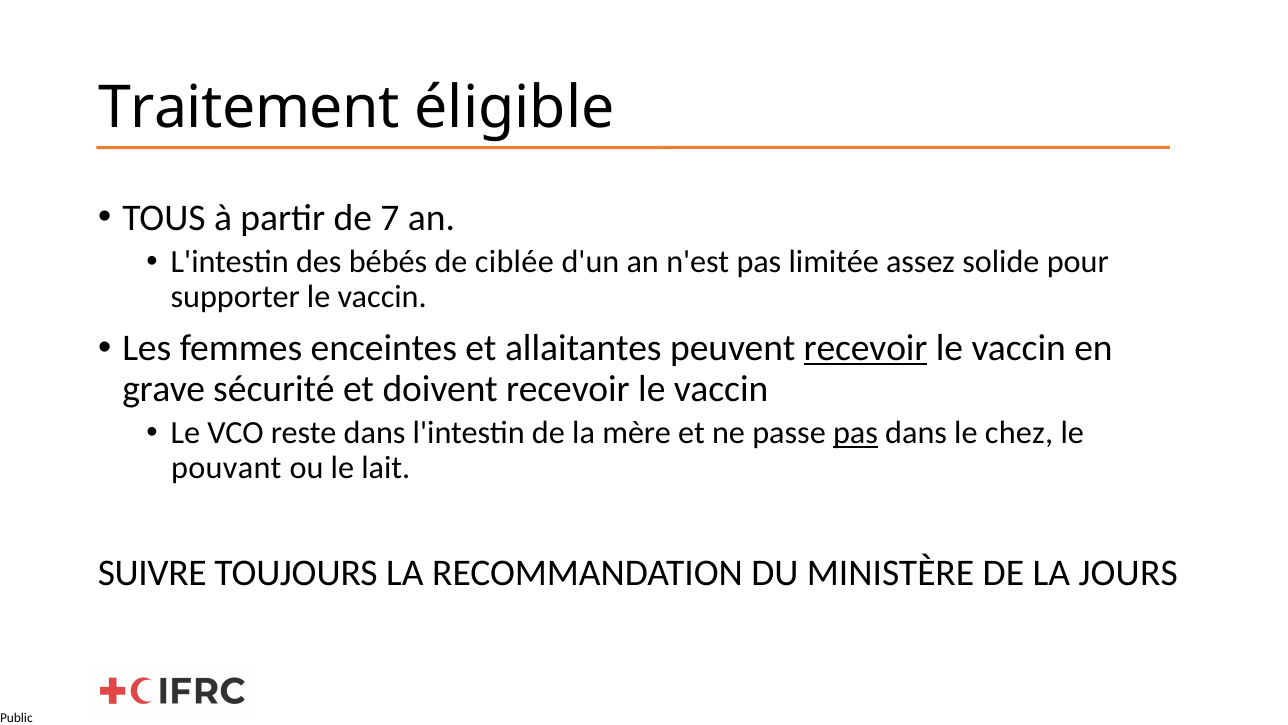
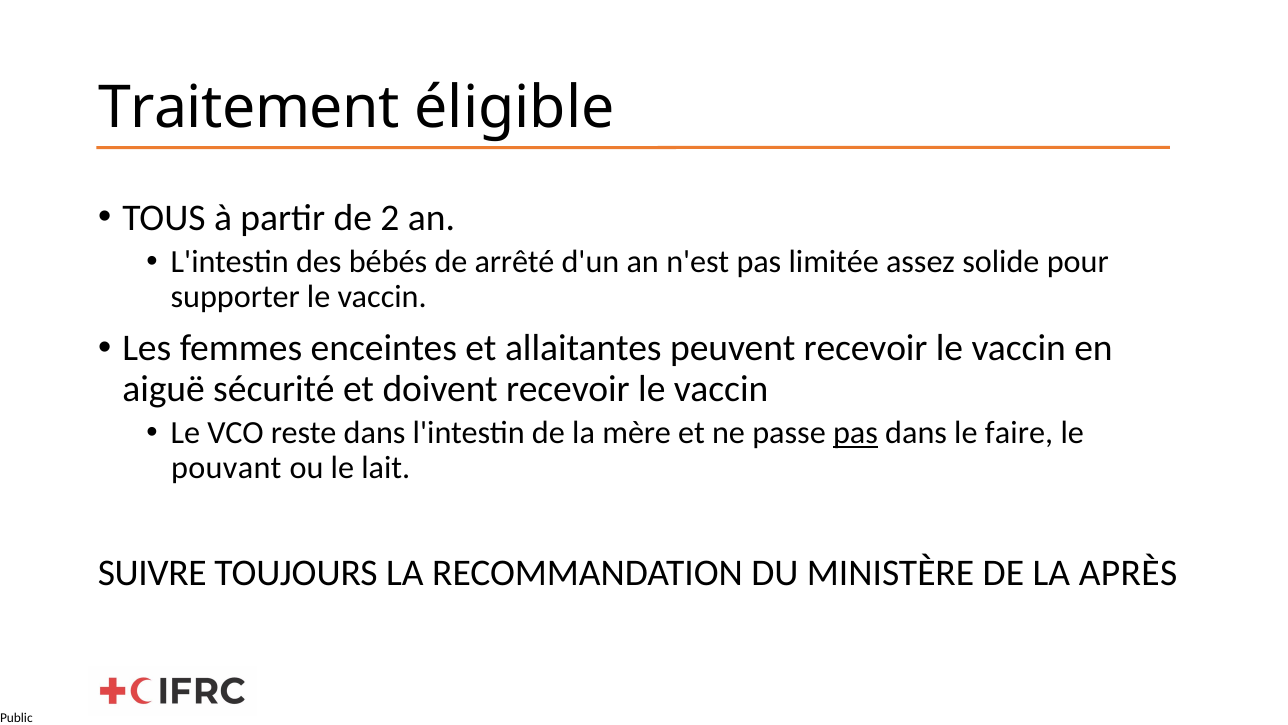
7: 7 -> 2
ciblée: ciblée -> arrêté
recevoir at (866, 348) underline: present -> none
grave: grave -> aiguë
chez: chez -> faire
JOURS: JOURS -> APRÈS
